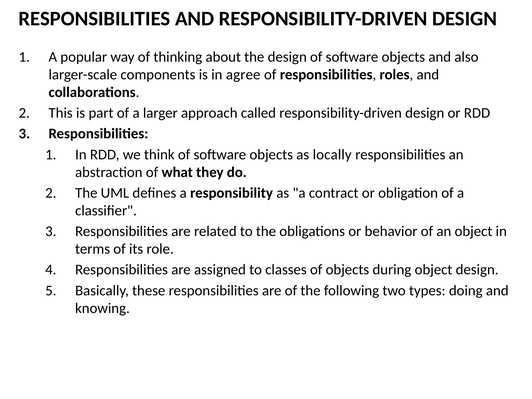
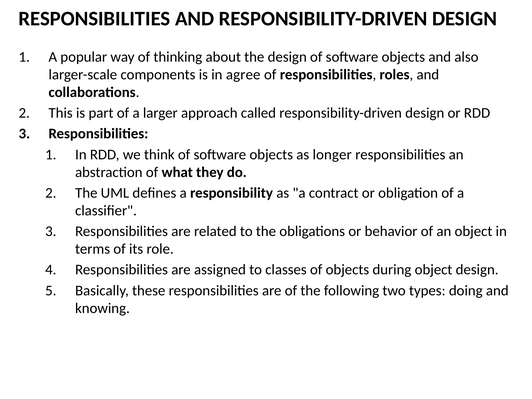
locally: locally -> longer
